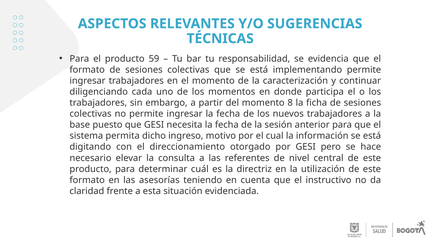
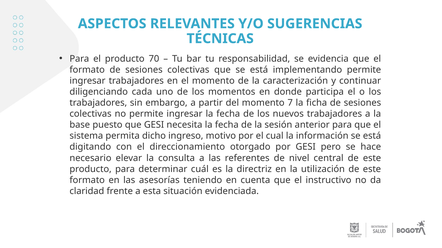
59: 59 -> 70
8: 8 -> 7
